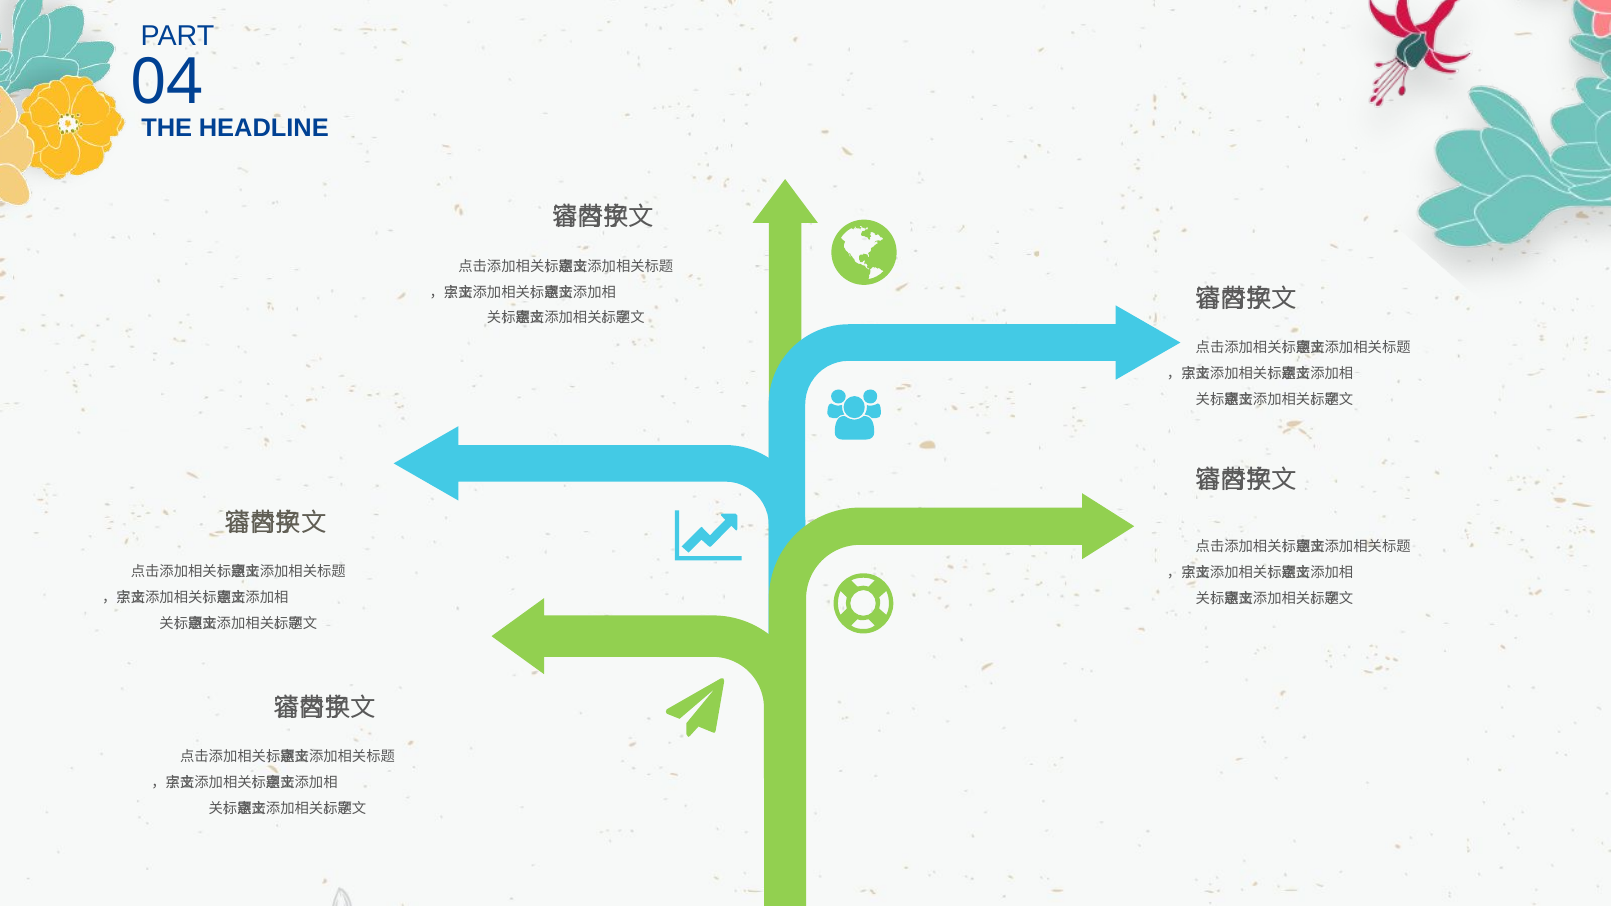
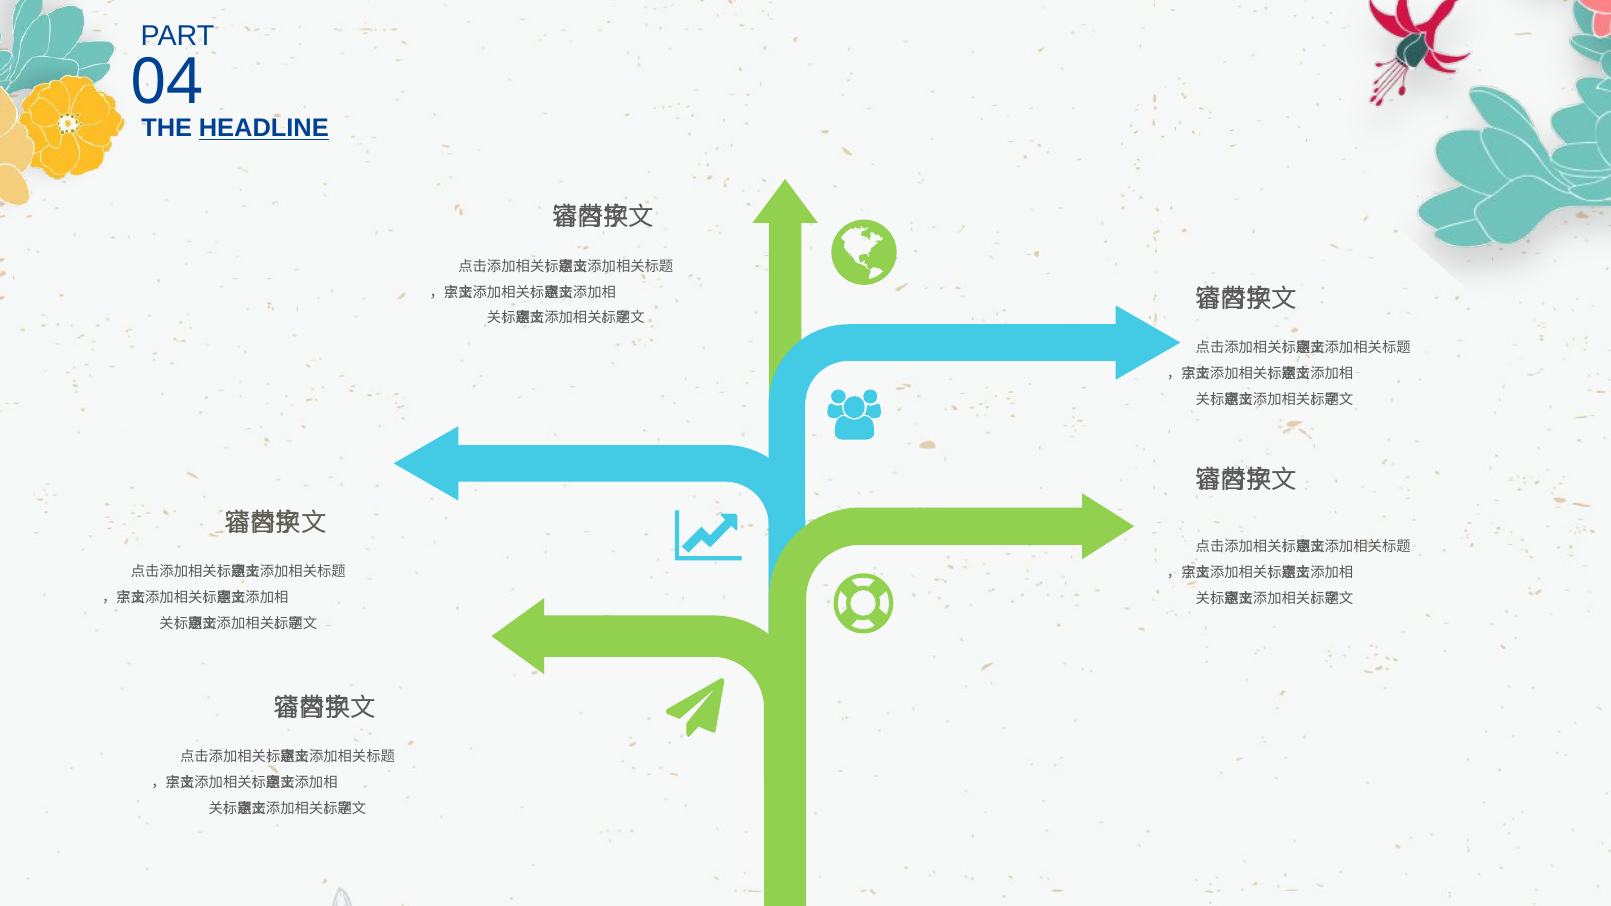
HEADLINE underline: none -> present
